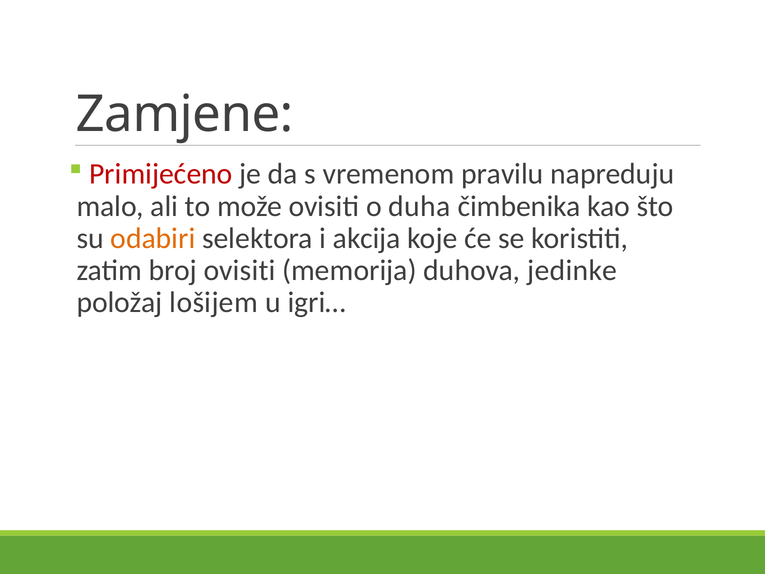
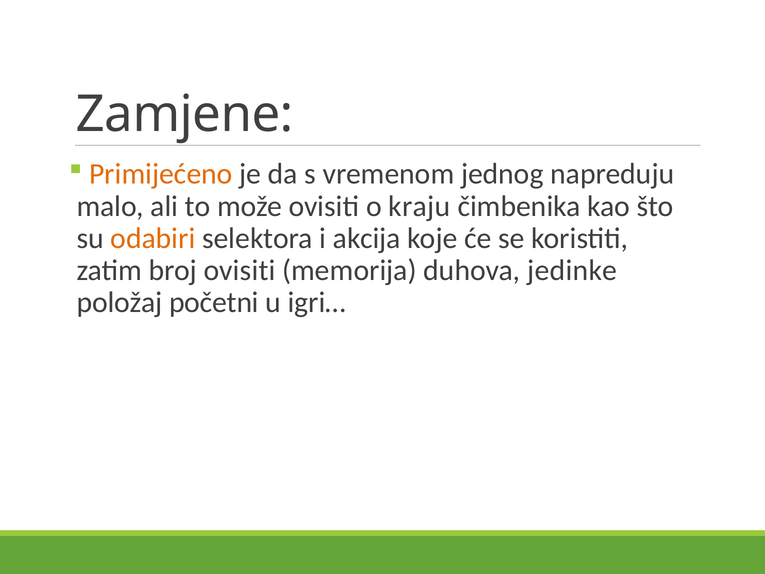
Primijećeno colour: red -> orange
pravilu: pravilu -> jednog
duha: duha -> kraju
lošijem: lošijem -> početni
